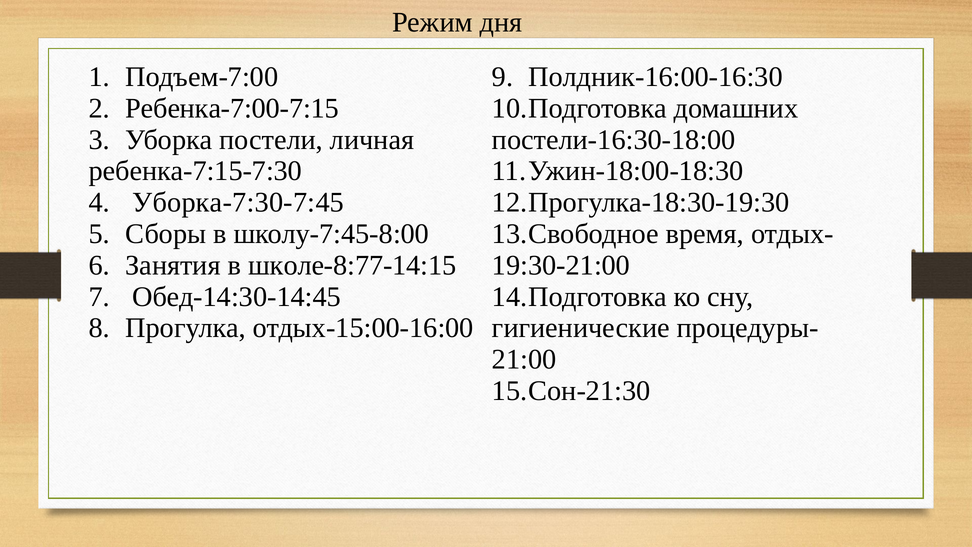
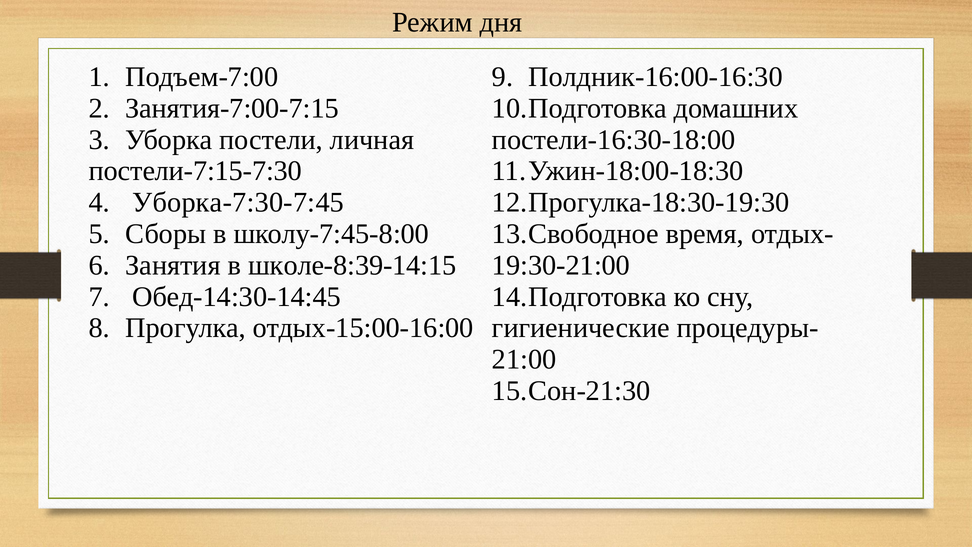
Ребенка-7:00-7:15: Ребенка-7:00-7:15 -> Занятия-7:00-7:15
ребенка-7:15-7:30: ребенка-7:15-7:30 -> постели-7:15-7:30
школе-8:77-14:15: школе-8:77-14:15 -> школе-8:39-14:15
